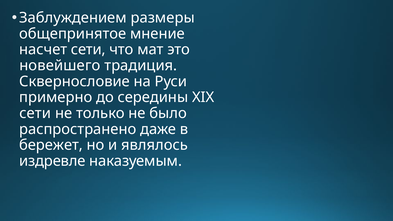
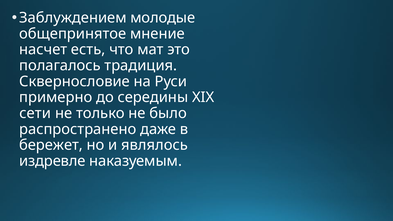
размеры: размеры -> молодые
насчет сети: сети -> есть
новейшего: новейшего -> полагалось
